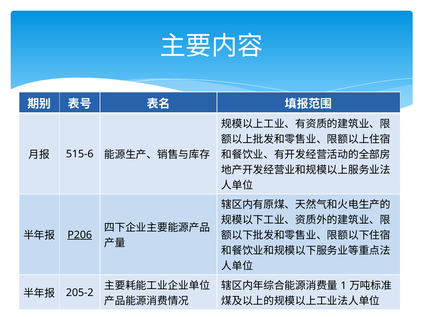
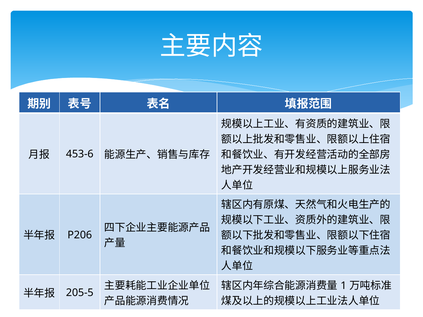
515-6: 515-6 -> 453-6
P206 underline: present -> none
205-2: 205-2 -> 205-5
